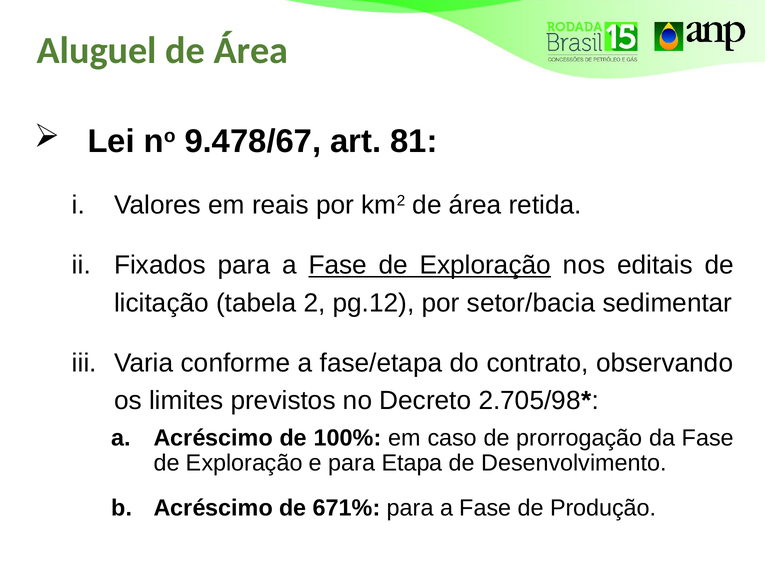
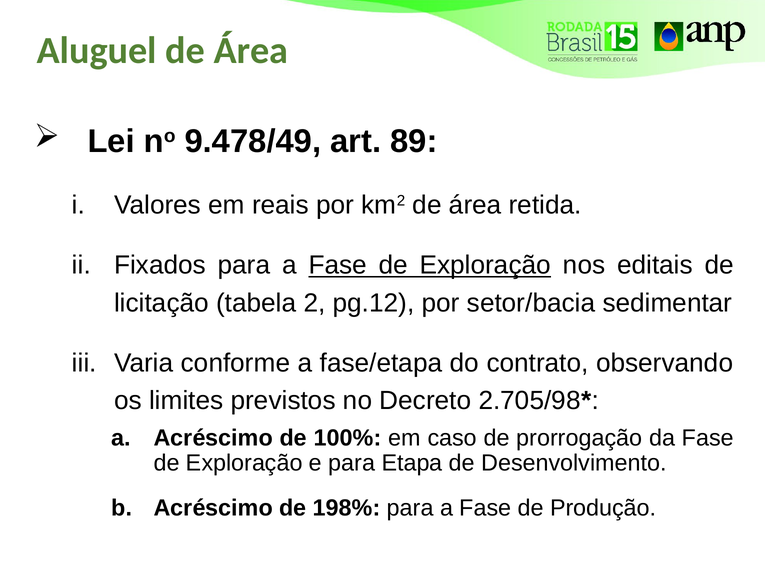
9.478/67: 9.478/67 -> 9.478/49
81: 81 -> 89
671%: 671% -> 198%
